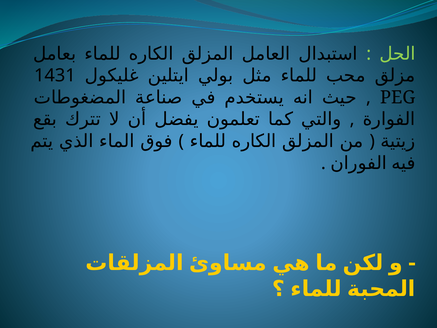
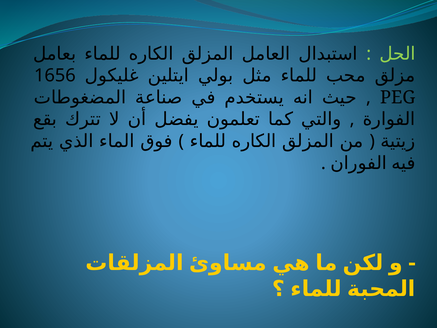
1431: 1431 -> 1656
